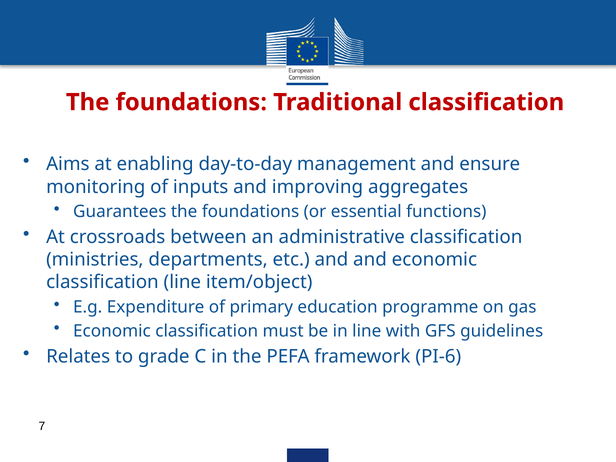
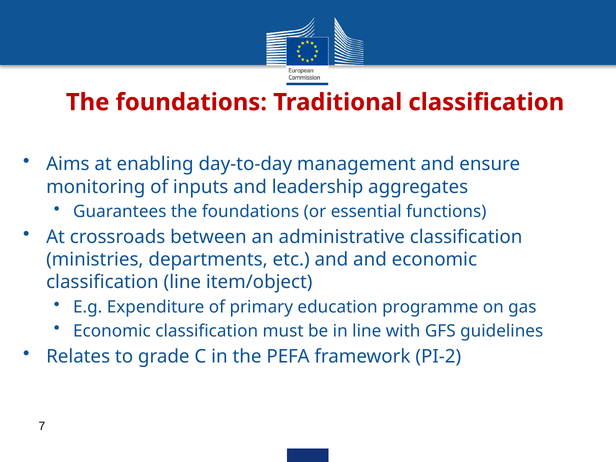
improving: improving -> leadership
PI-6: PI-6 -> PI-2
